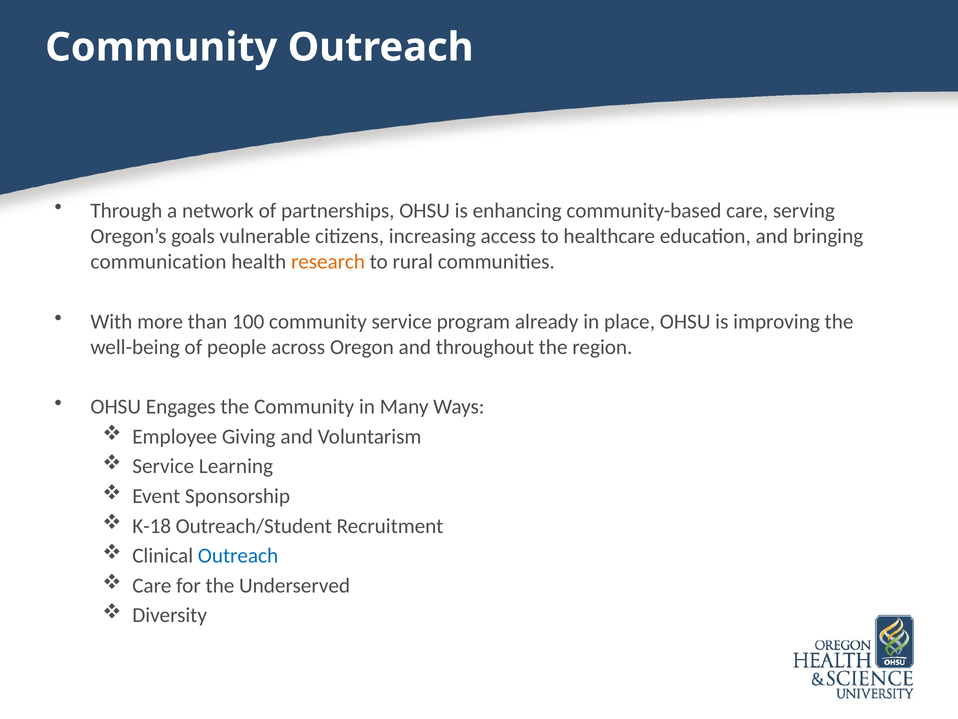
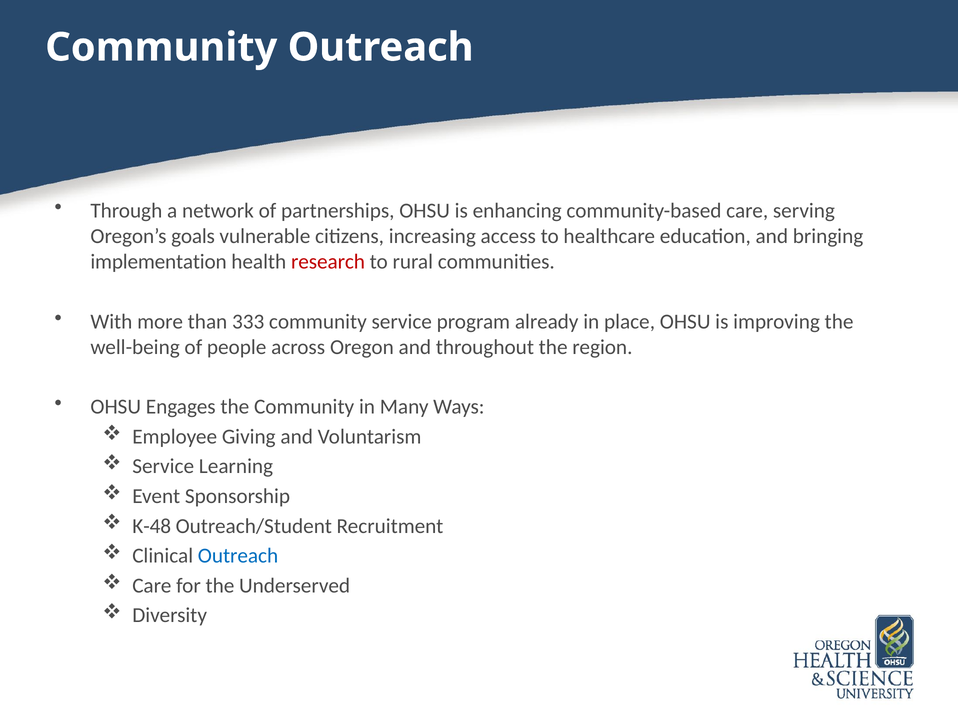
communication: communication -> implementation
research colour: orange -> red
100: 100 -> 333
K-18: K-18 -> K-48
